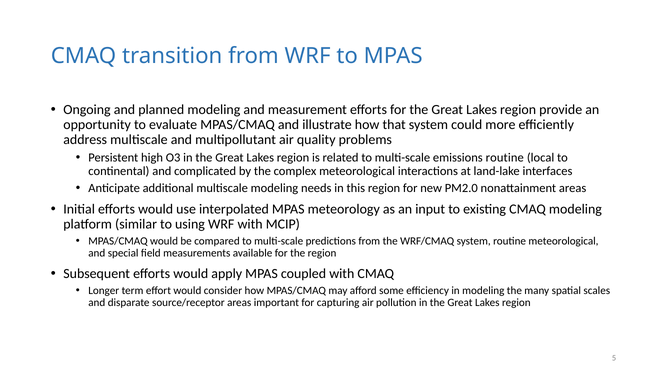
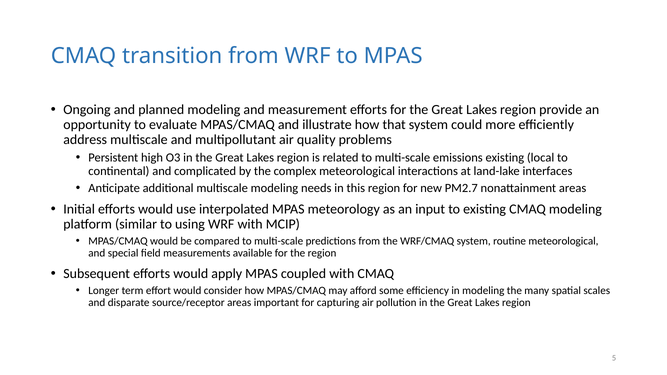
emissions routine: routine -> existing
PM2.0: PM2.0 -> PM2.7
